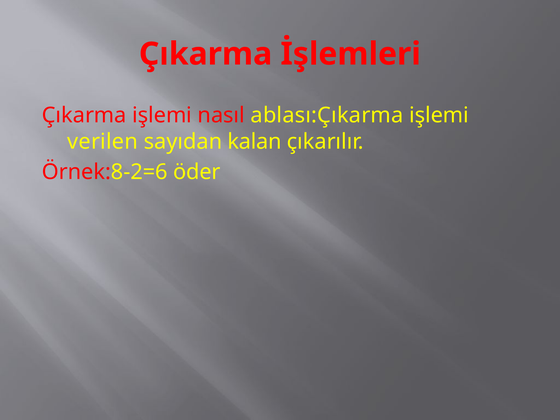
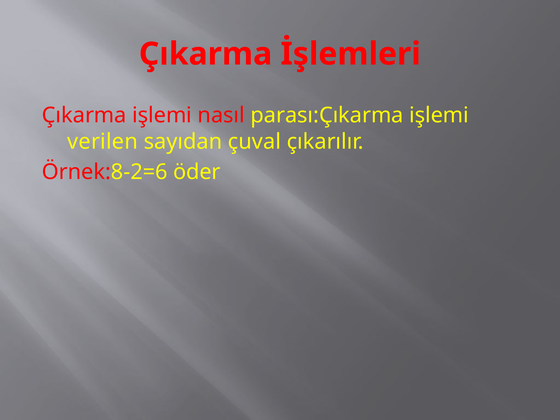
ablası:Çıkarma: ablası:Çıkarma -> parası:Çıkarma
kalan: kalan -> çuval
